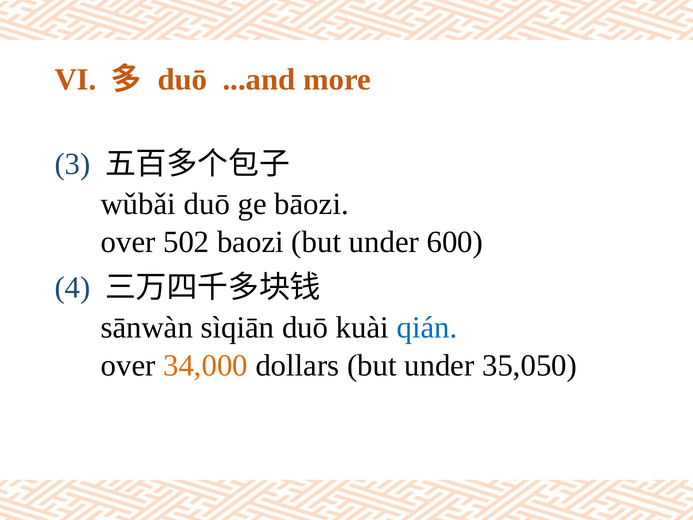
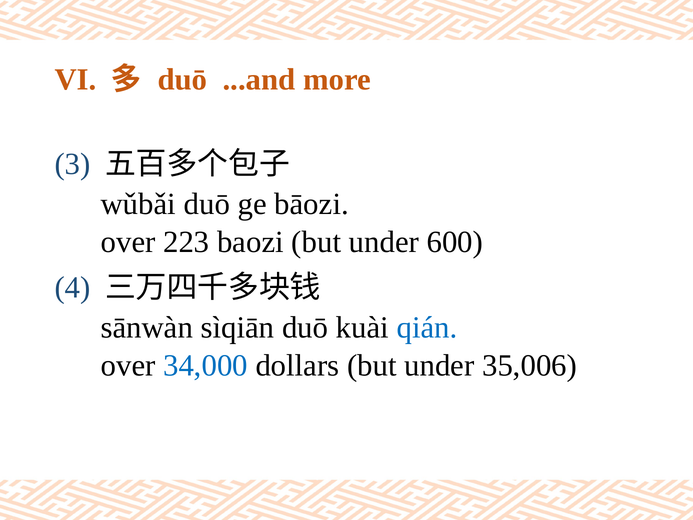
502: 502 -> 223
34,000 colour: orange -> blue
35,050: 35,050 -> 35,006
